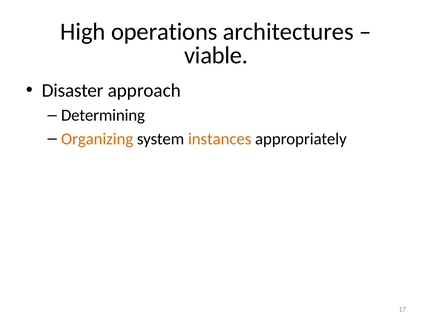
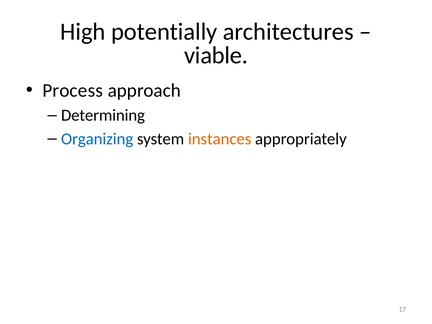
operations: operations -> potentially
Disaster: Disaster -> Process
Organizing colour: orange -> blue
